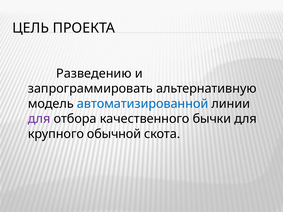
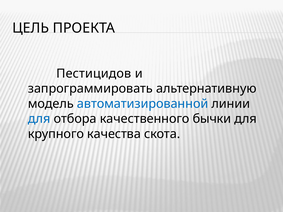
Разведению: Разведению -> Пестицидов
для at (39, 119) colour: purple -> blue
обычной: обычной -> качества
